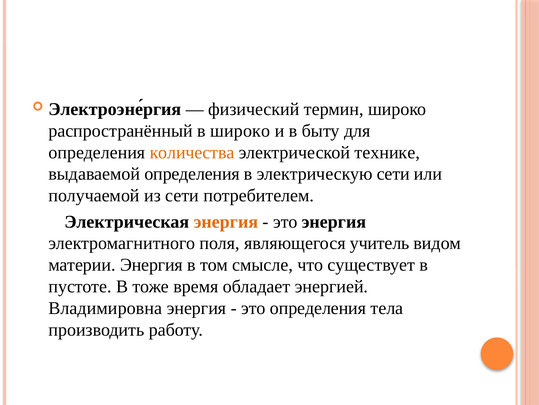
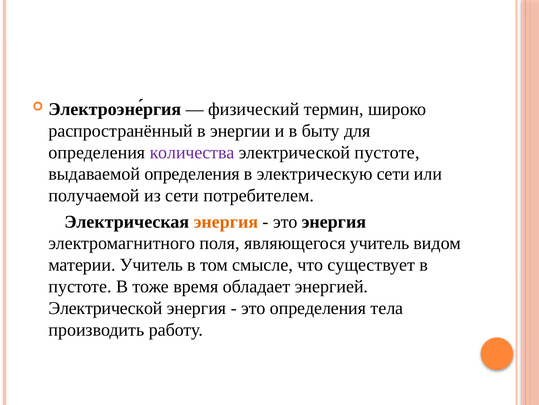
в широко: широко -> энергии
количества colour: orange -> purple
электрической технике: технике -> пустоте
материи Энергия: Энергия -> Учитель
Владимировна at (105, 308): Владимировна -> Электрической
